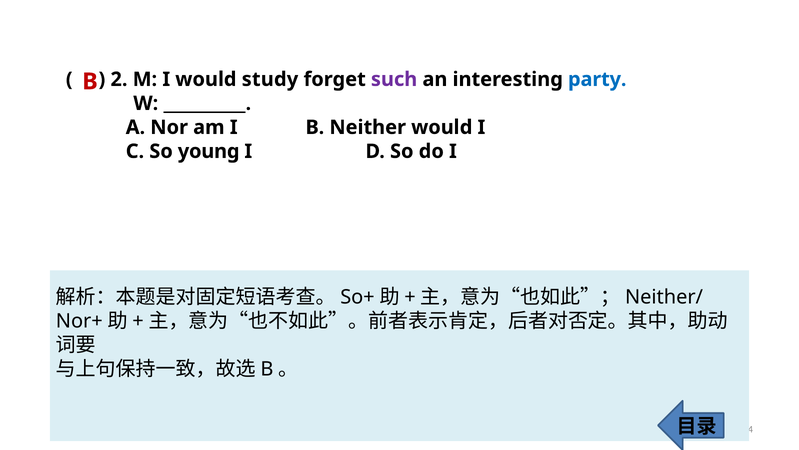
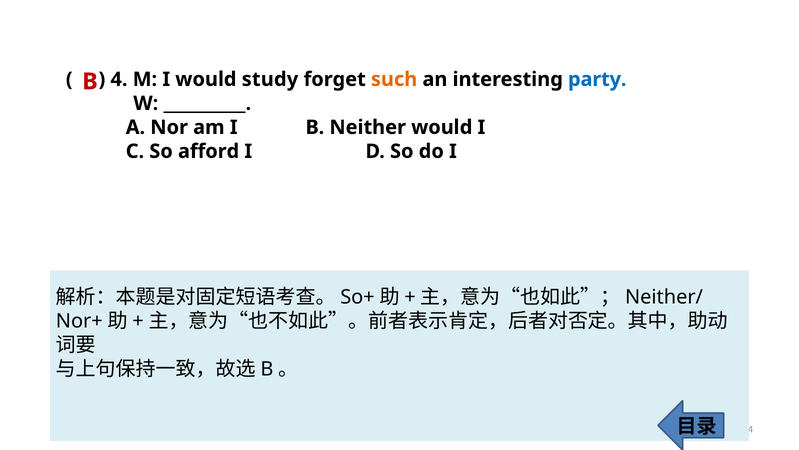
2: 2 -> 4
such colour: purple -> orange
young: young -> afford
